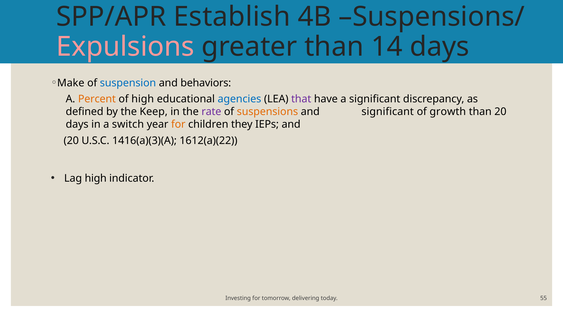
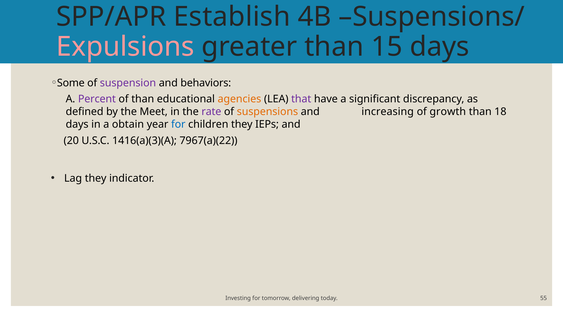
14: 14 -> 15
Make: Make -> Some
suspension colour: blue -> purple
Percent colour: orange -> purple
of high: high -> than
agencies colour: blue -> orange
Keep: Keep -> Meet
and significant: significant -> increasing
than 20: 20 -> 18
switch: switch -> obtain
for at (178, 124) colour: orange -> blue
1612(a)(22: 1612(a)(22 -> 7967(a)(22
Lag high: high -> they
